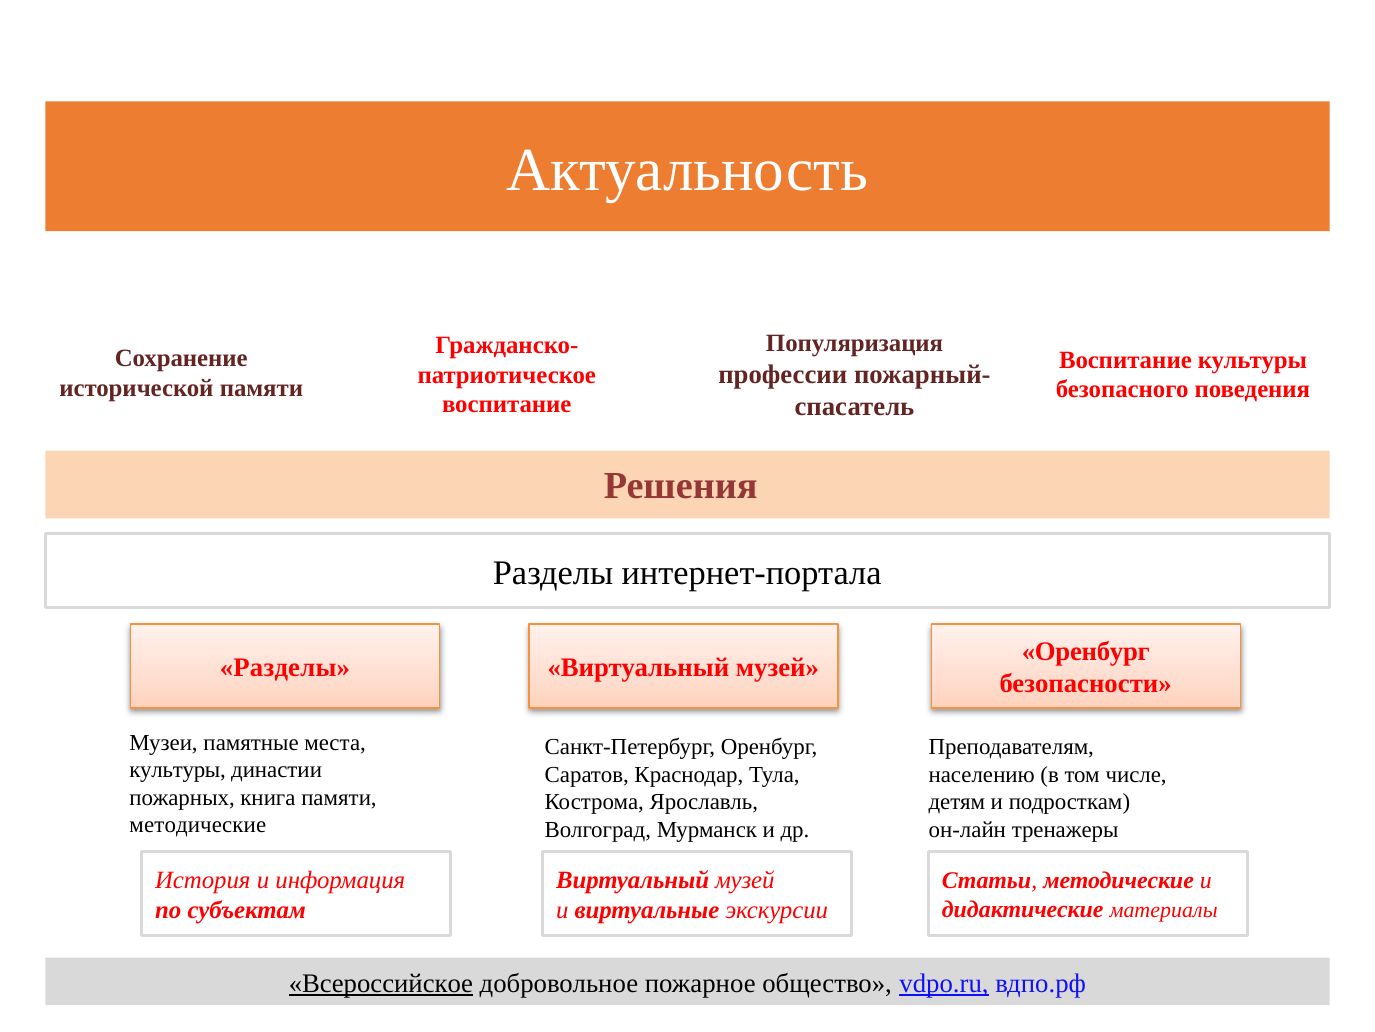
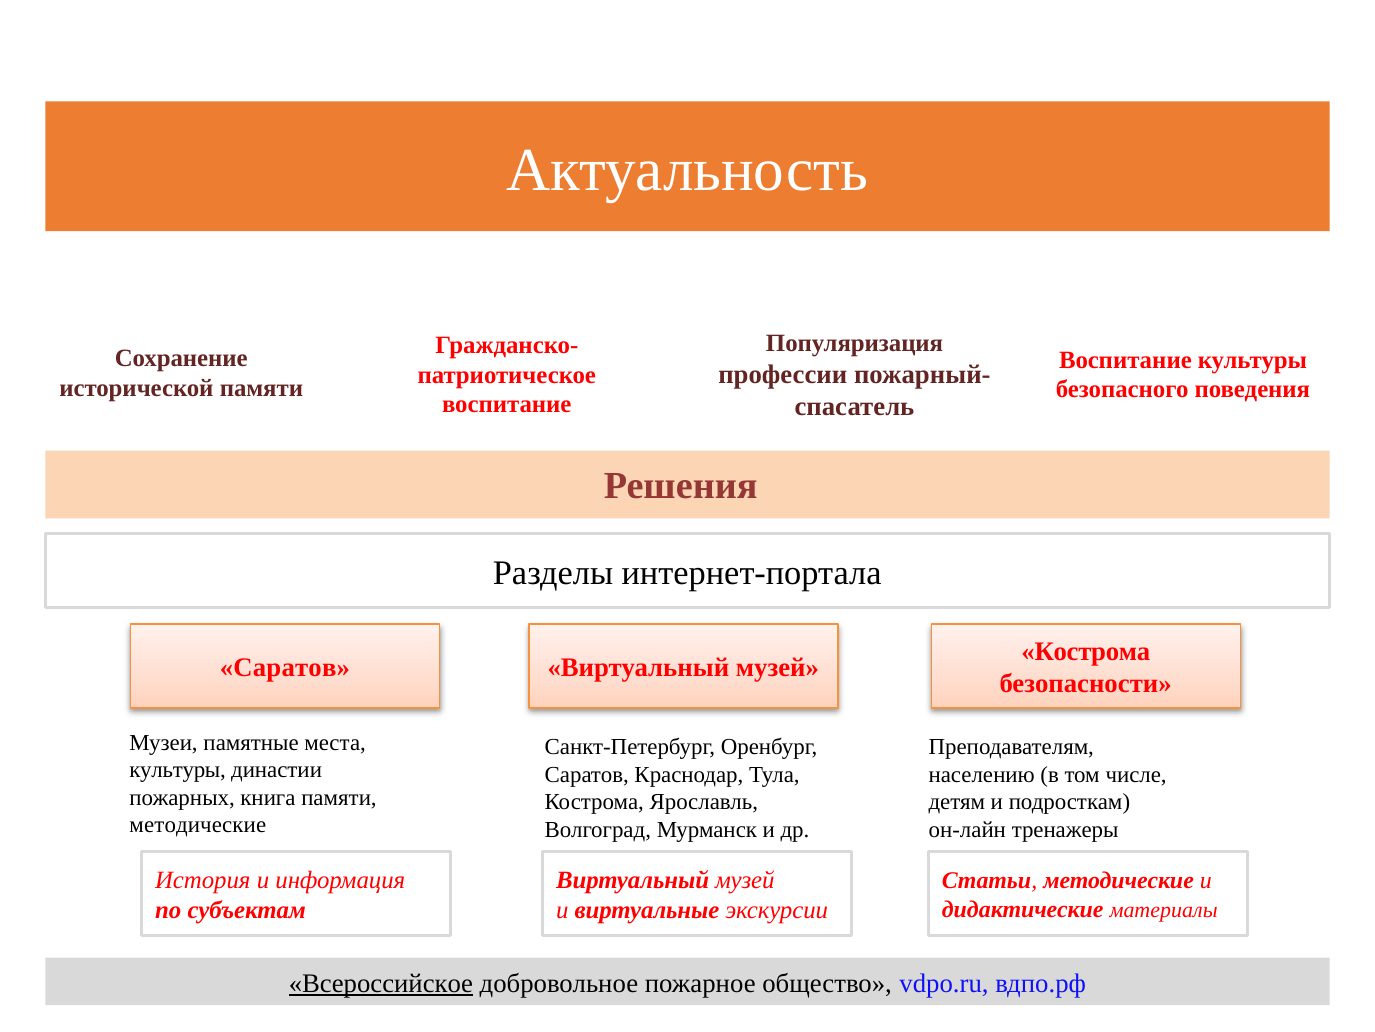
Оренбург at (1086, 651): Оренбург -> Кострома
Разделы at (285, 667): Разделы -> Саратов
vdpo.ru underline: present -> none
